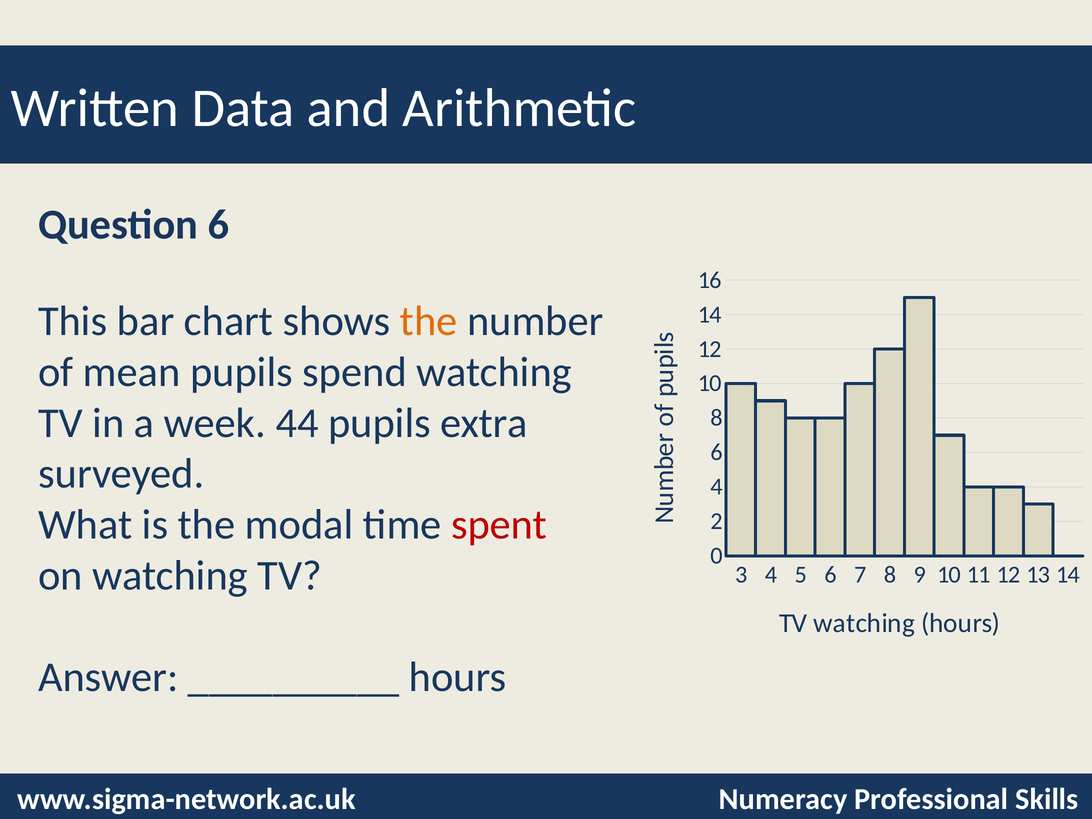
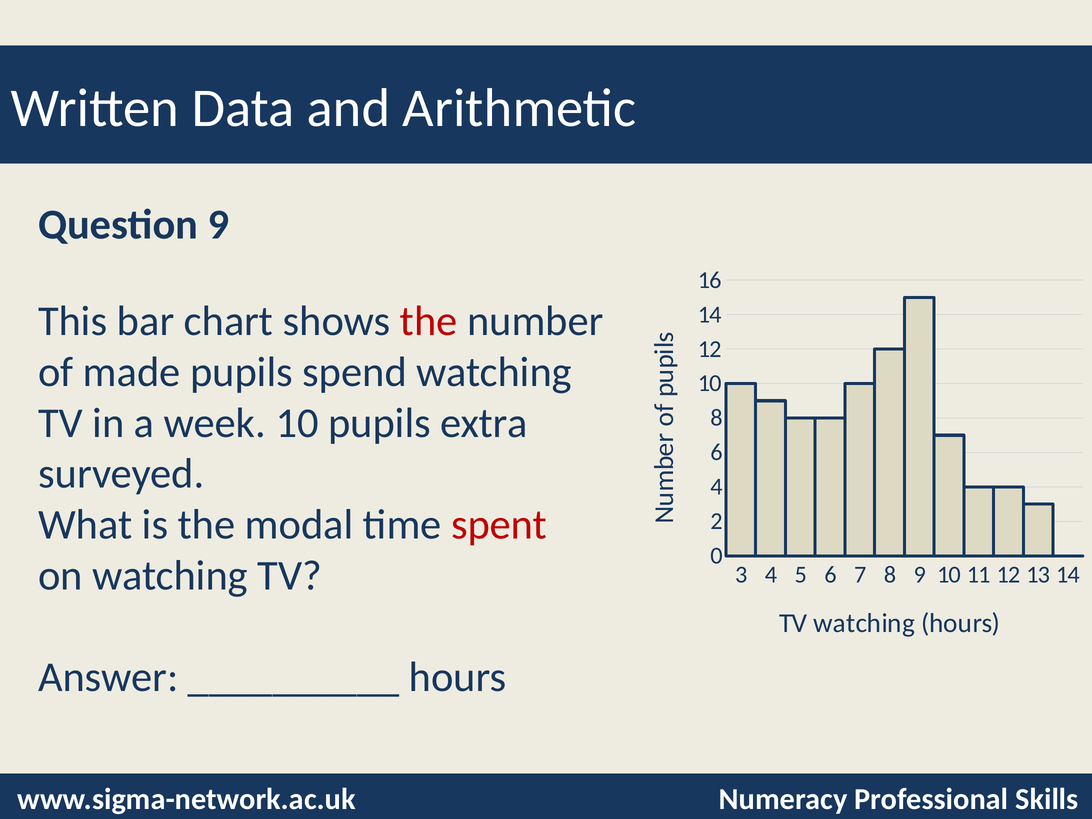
Question 6: 6 -> 9
the at (429, 321) colour: orange -> red
mean: mean -> made
week 44: 44 -> 10
